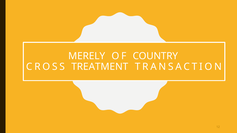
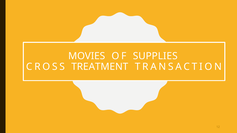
MERELY: MERELY -> MOVIES
COUNTRY: COUNTRY -> SUPPLIES
